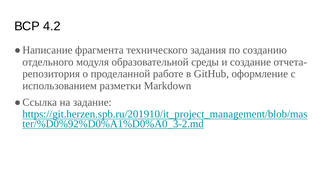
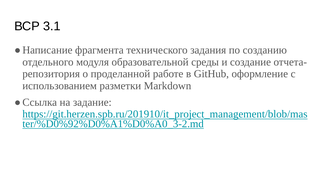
4.2: 4.2 -> 3.1
